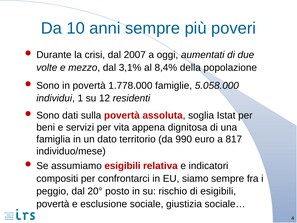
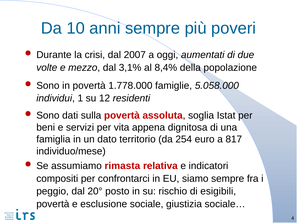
990: 990 -> 254
assumiamo esigibili: esigibili -> rimasta
